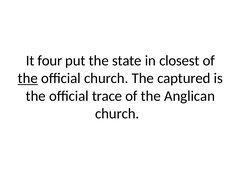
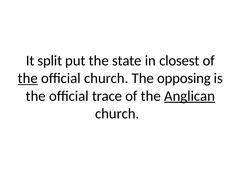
four: four -> split
captured: captured -> opposing
Anglican underline: none -> present
